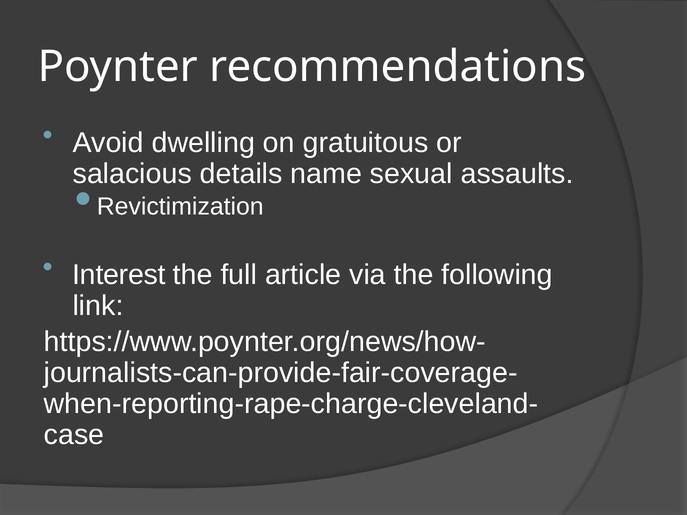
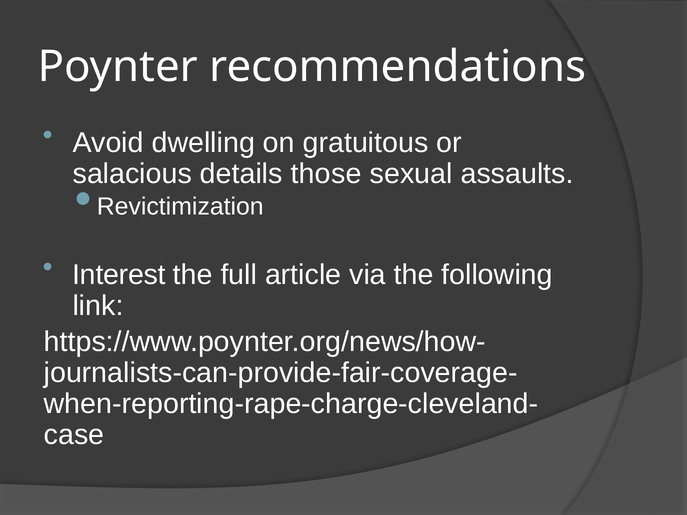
name: name -> those
